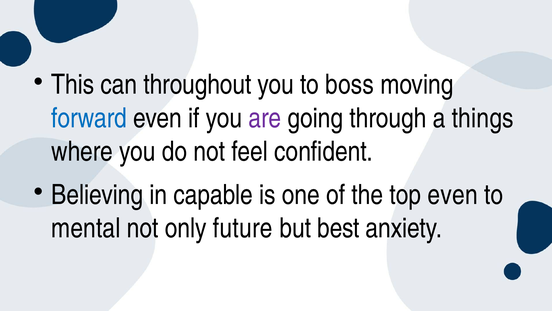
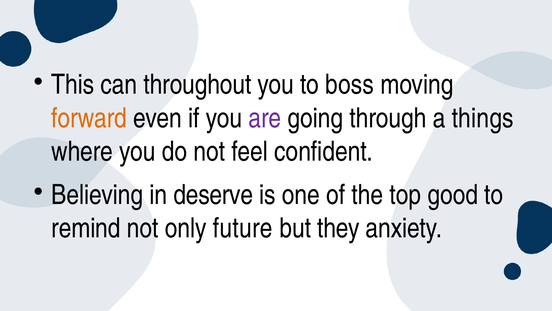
forward colour: blue -> orange
capable: capable -> deserve
top even: even -> good
mental: mental -> remind
best: best -> they
